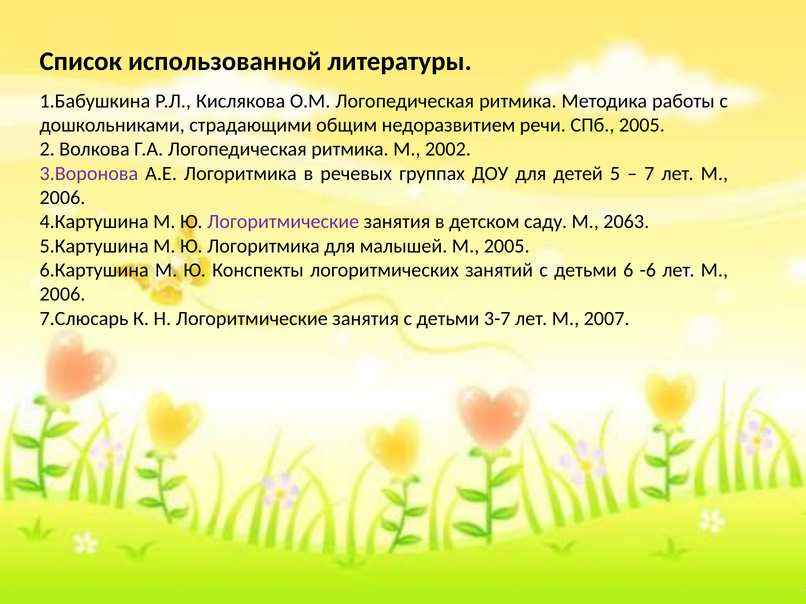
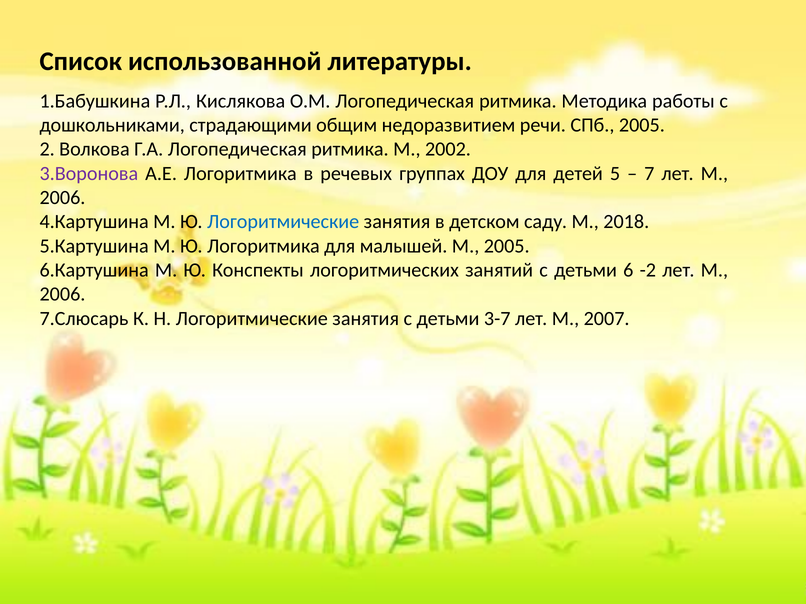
Логоритмические at (283, 222) colour: purple -> blue
2063: 2063 -> 2018
-6: -6 -> -2
